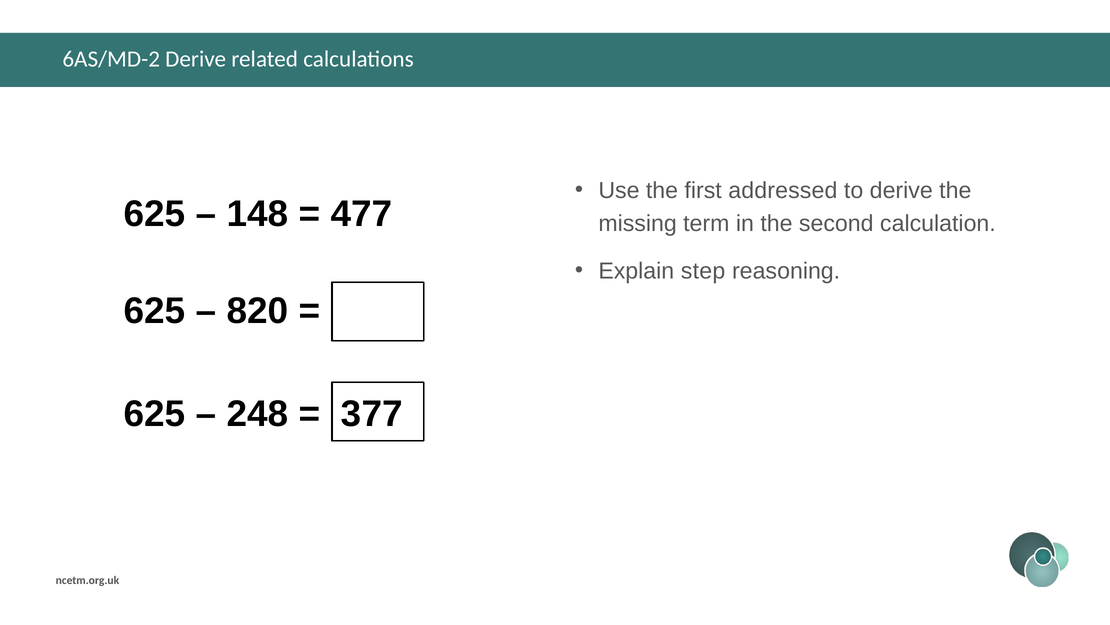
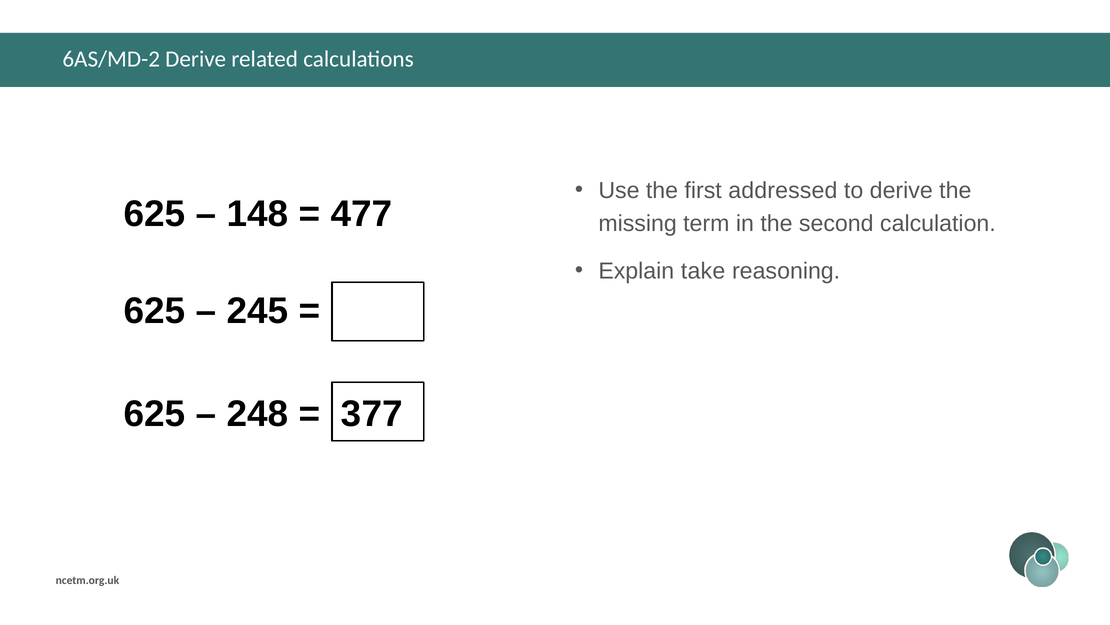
step: step -> take
820: 820 -> 245
